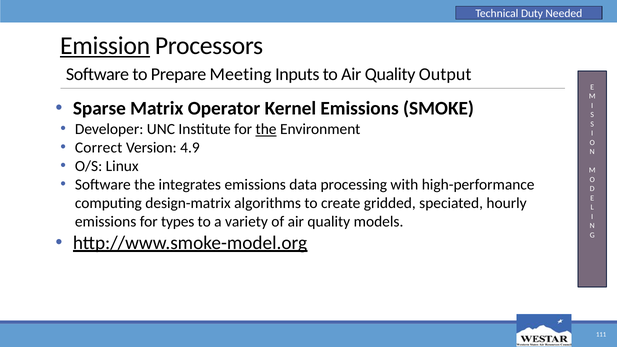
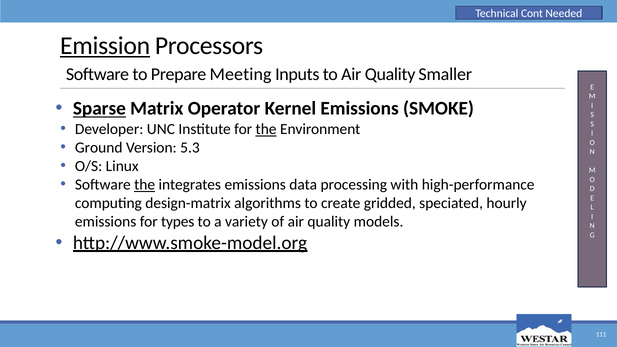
Duty: Duty -> Cont
Output: Output -> Smaller
Sparse underline: none -> present
Correct: Correct -> Ground
4.9: 4.9 -> 5.3
the at (145, 185) underline: none -> present
